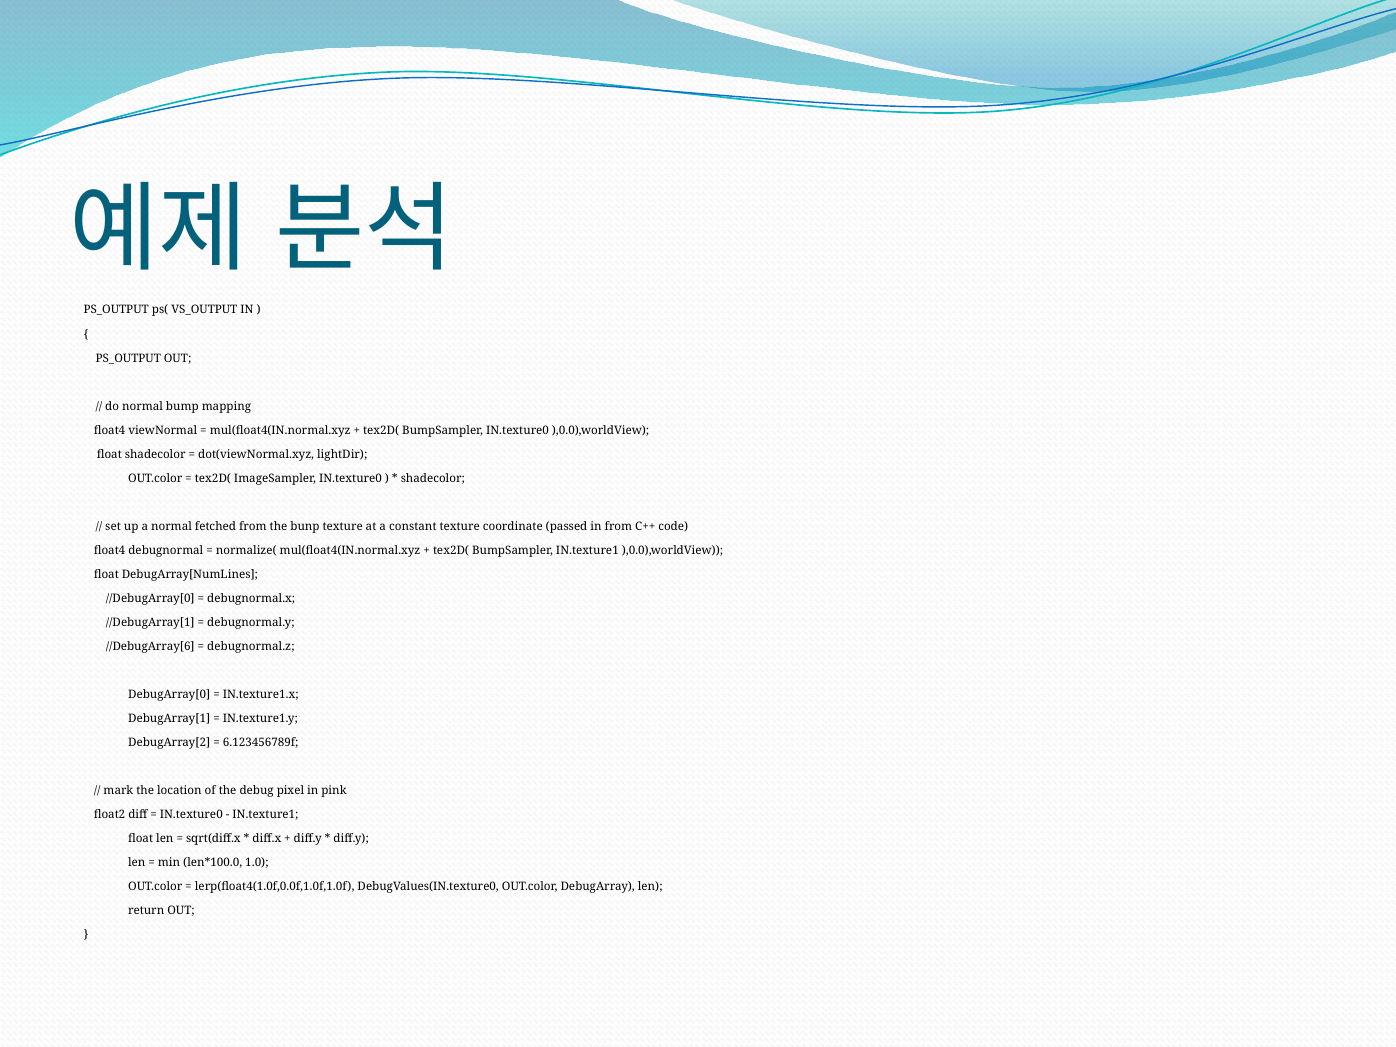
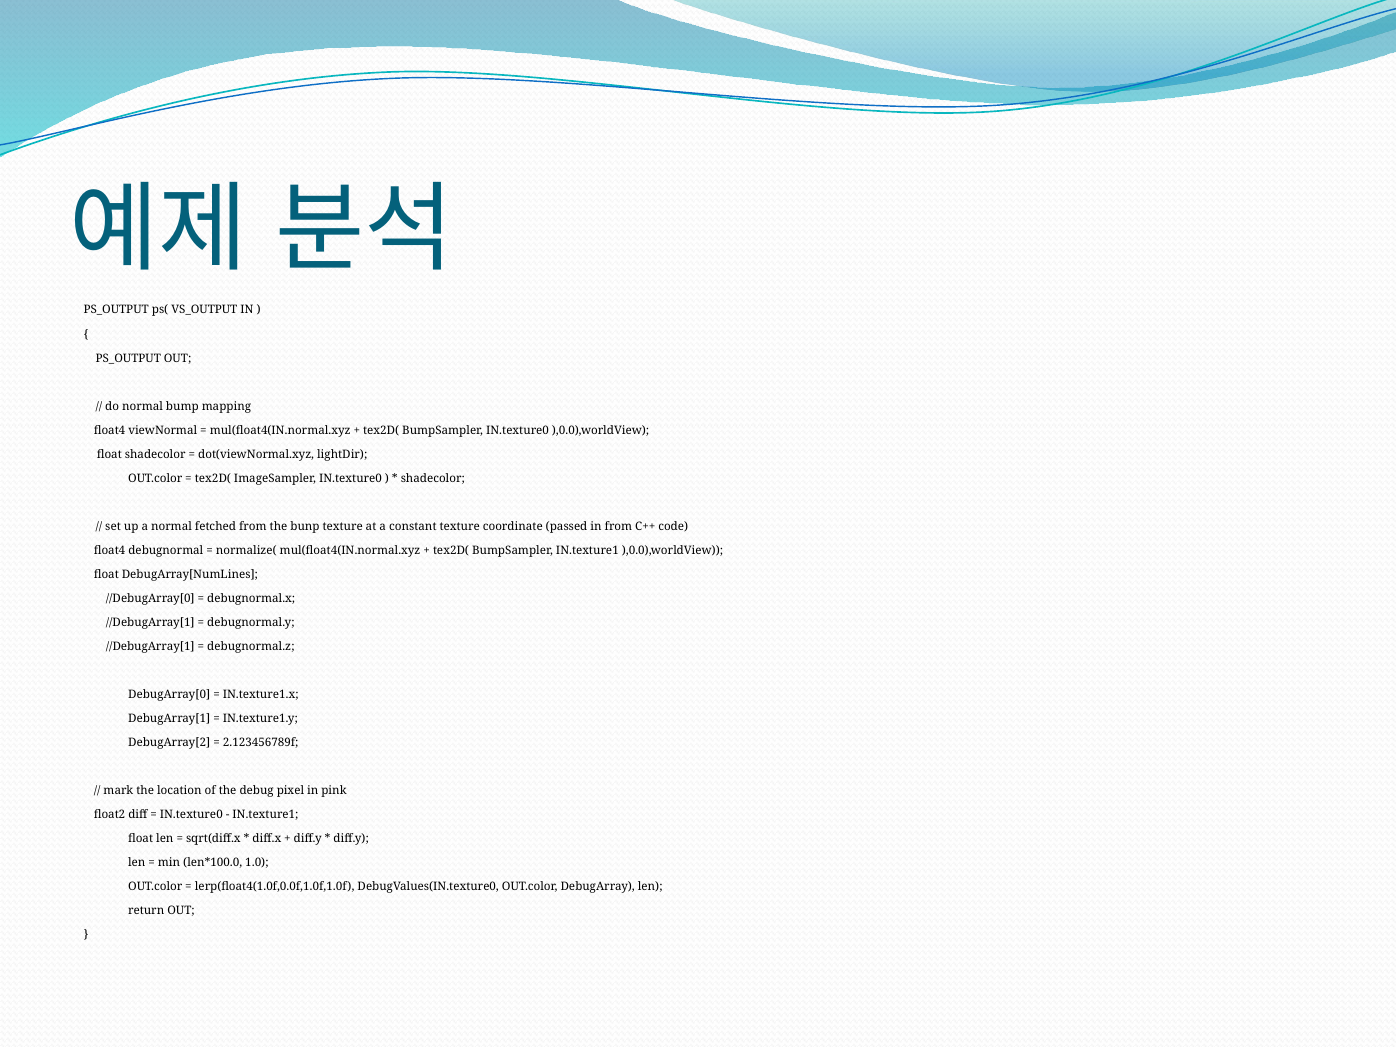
//DebugArray[6 at (150, 646): //DebugArray[6 -> //DebugArray[1
6.123456789f: 6.123456789f -> 2.123456789f
